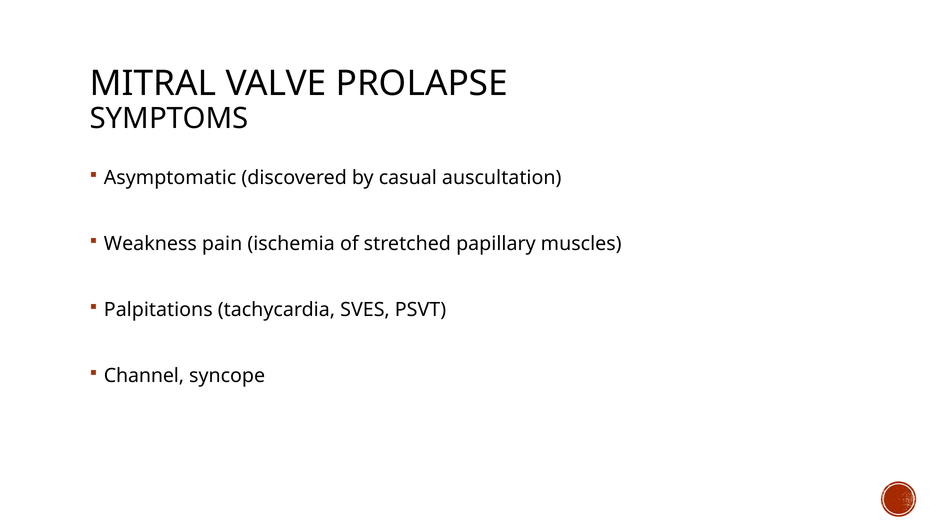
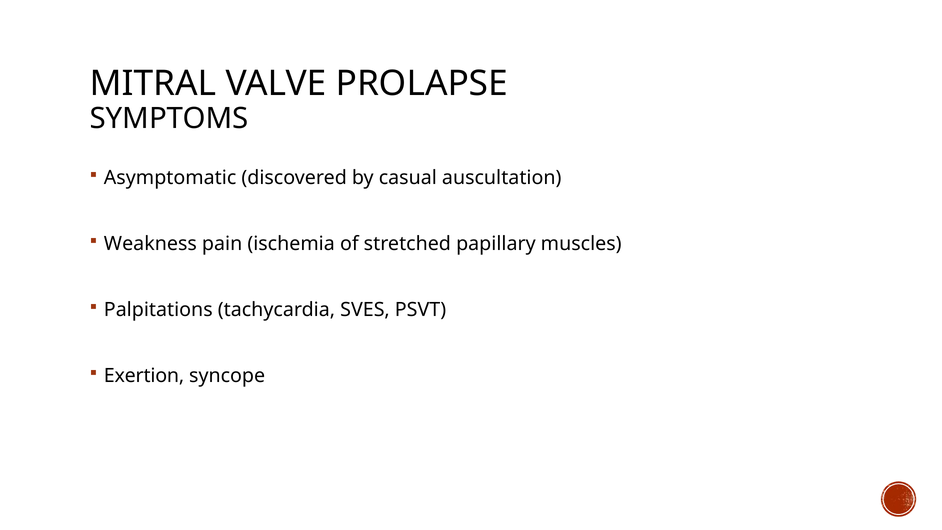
Channel: Channel -> Exertion
